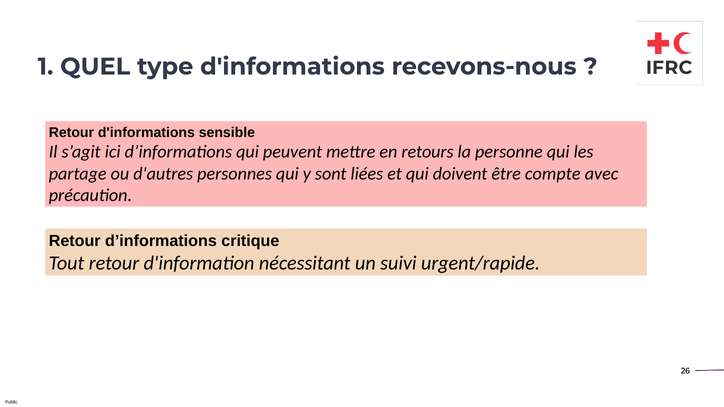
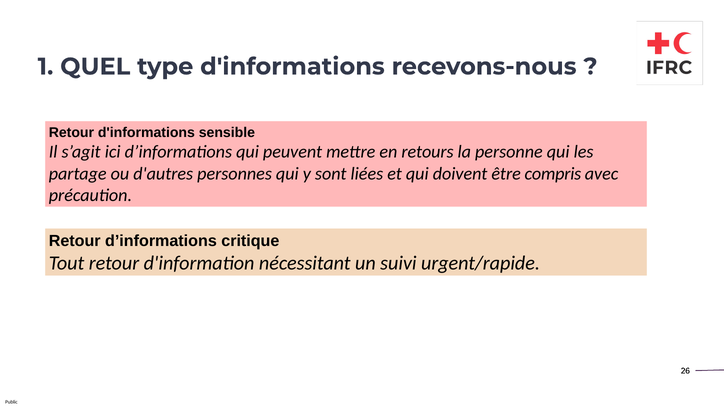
compte: compte -> compris
